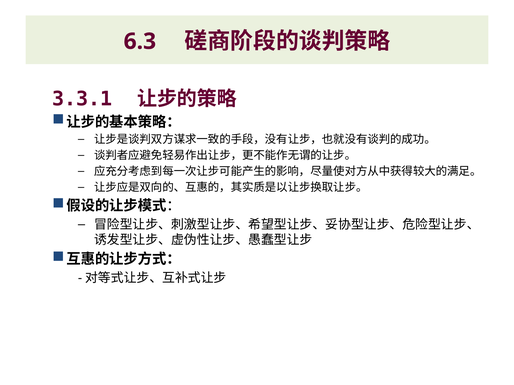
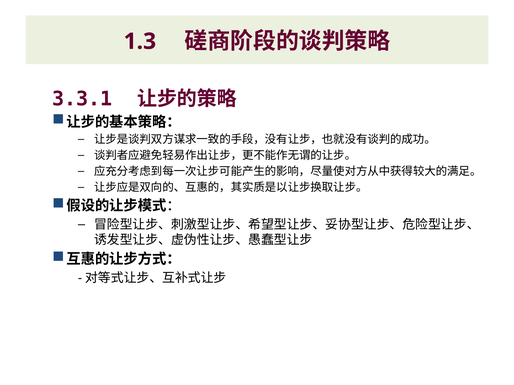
6.3: 6.3 -> 1.3
